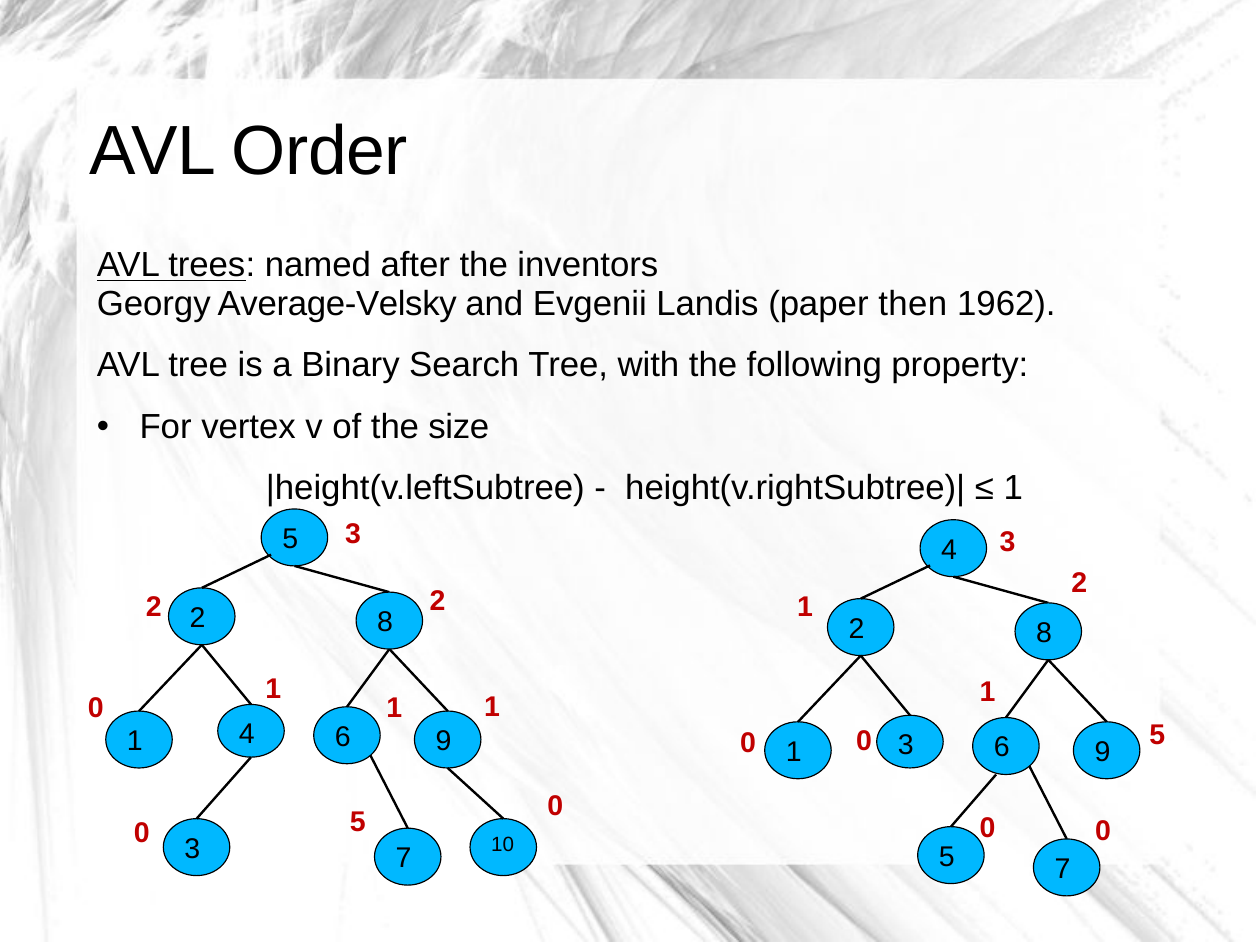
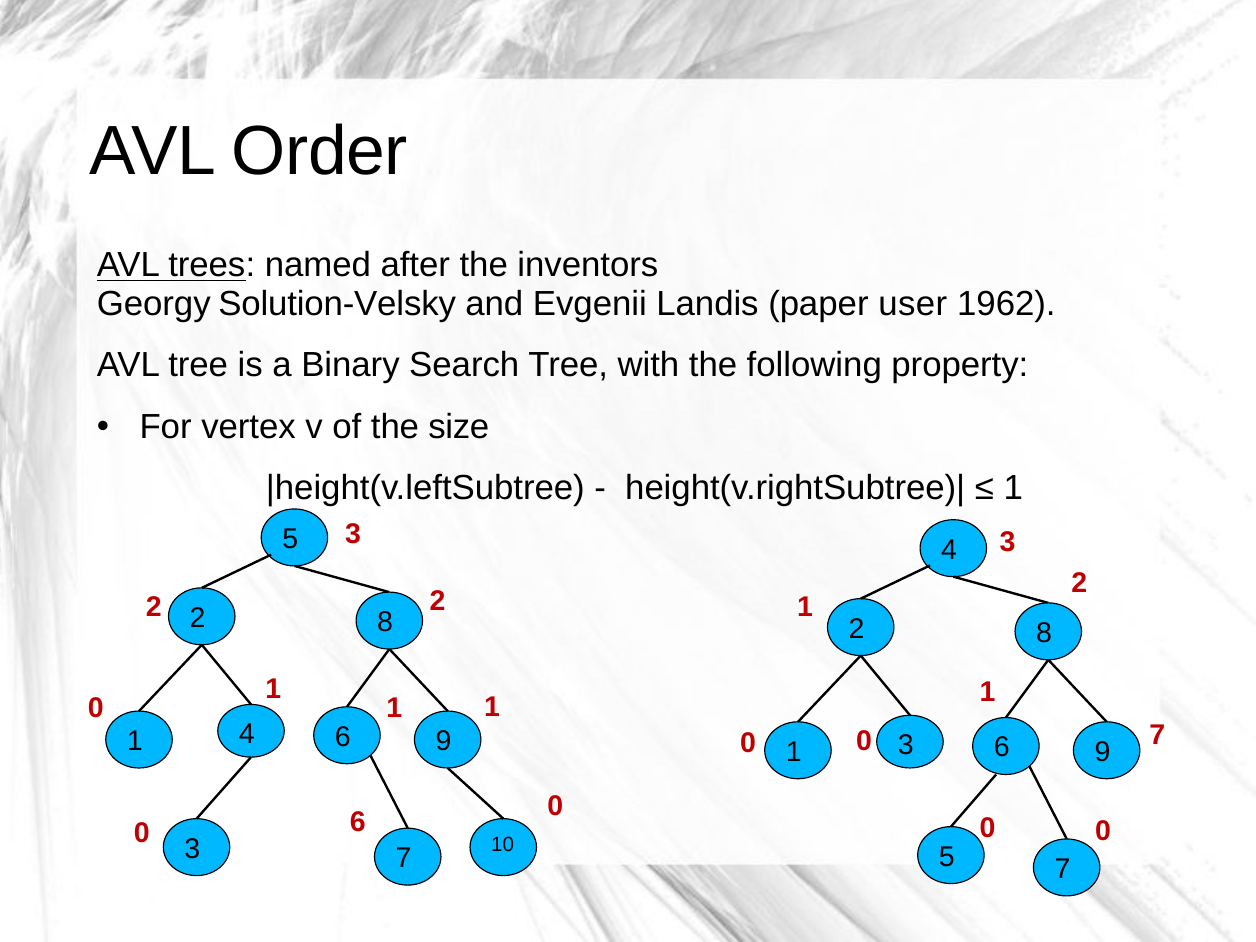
Average-Velsky: Average-Velsky -> Solution-Velsky
then: then -> user
5 at (1157, 735): 5 -> 7
5 at (358, 822): 5 -> 6
